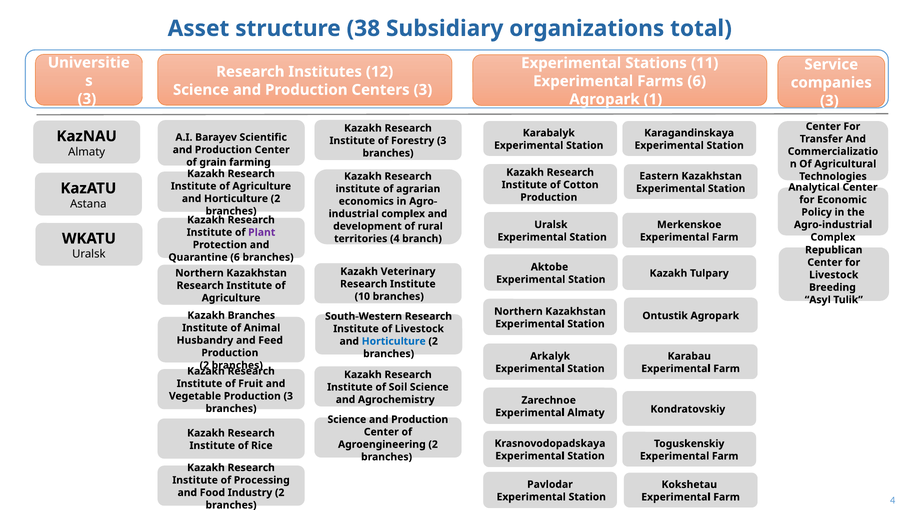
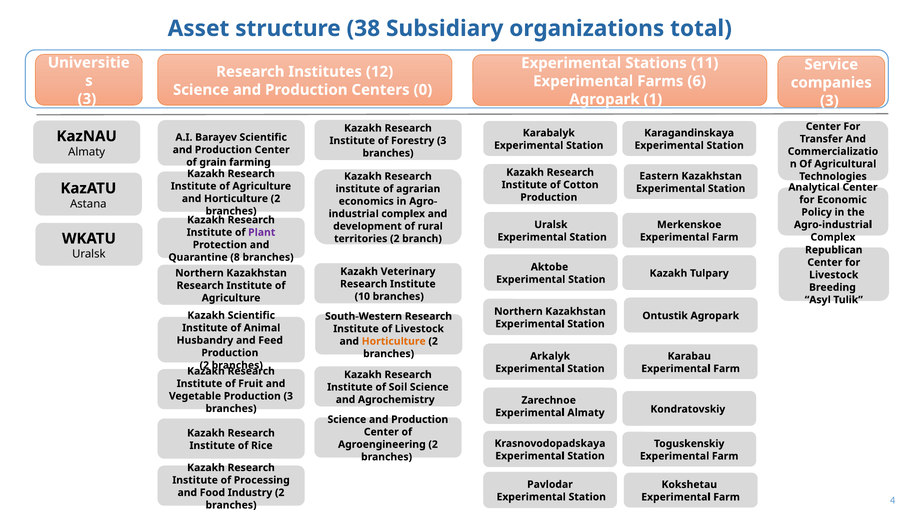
Centers 3: 3 -> 0
territories 4: 4 -> 2
Quarantine 6: 6 -> 8
Kazakh Branches: Branches -> Scientific
Horticulture at (394, 341) colour: blue -> orange
